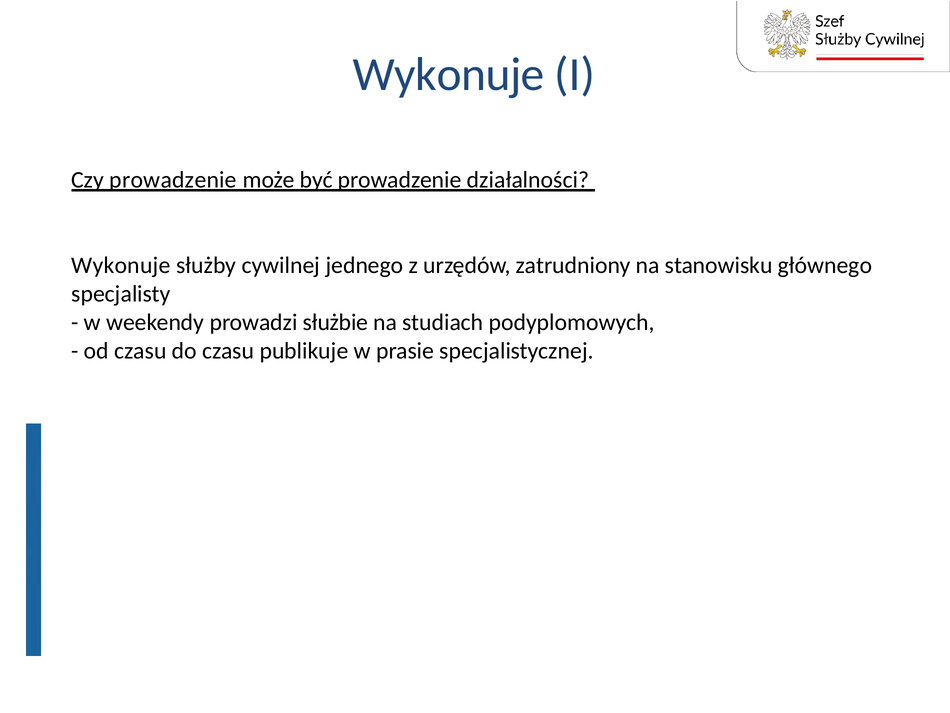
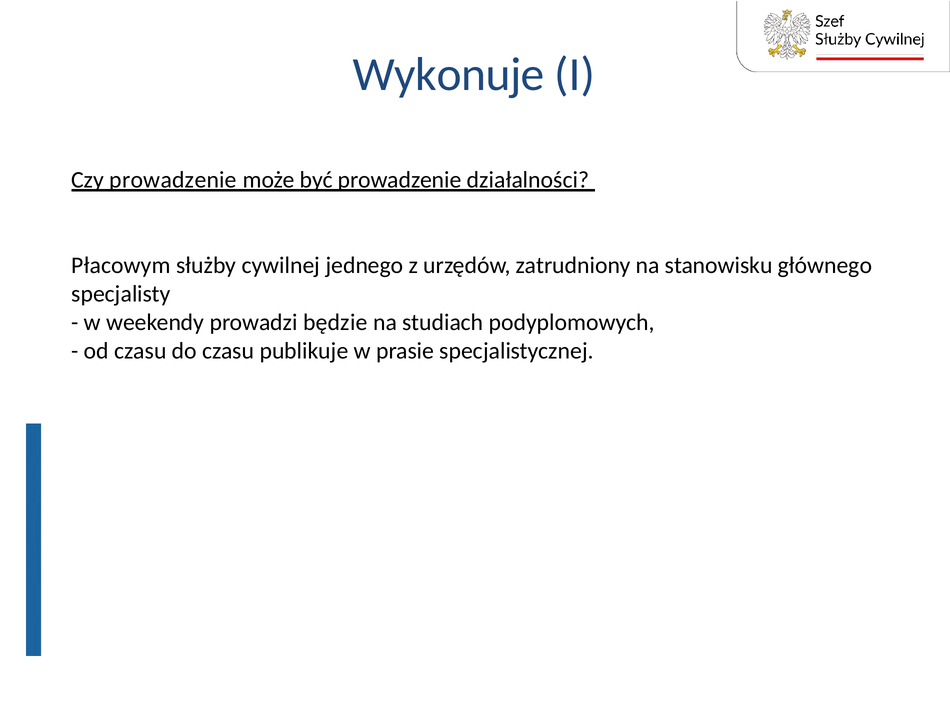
Wykonuje at (121, 265): Wykonuje -> Płacowym
służbie: służbie -> będzie
